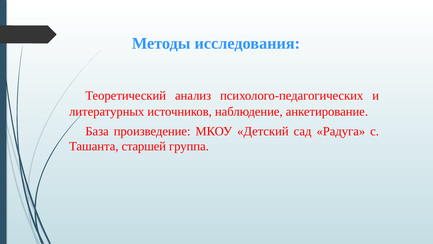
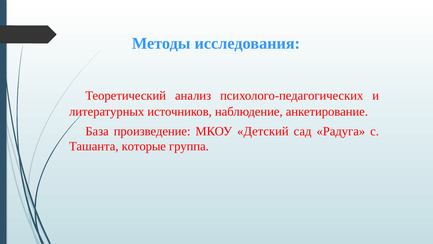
старшей: старшей -> которые
